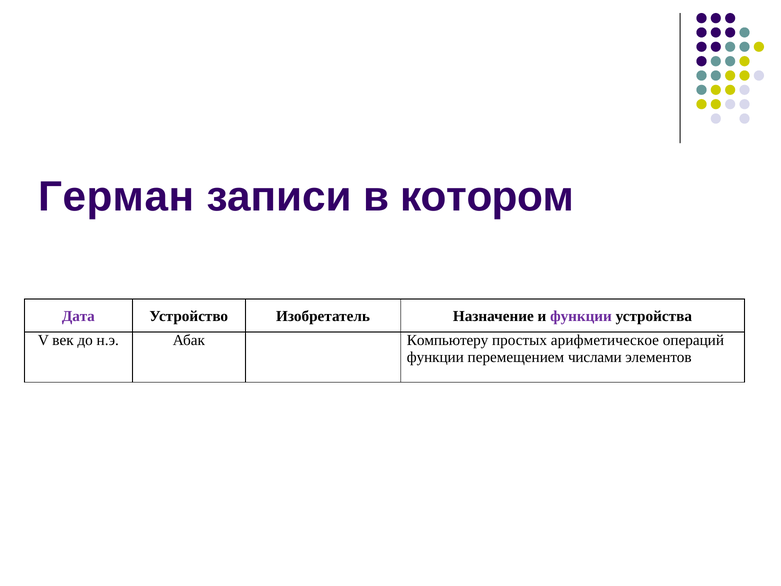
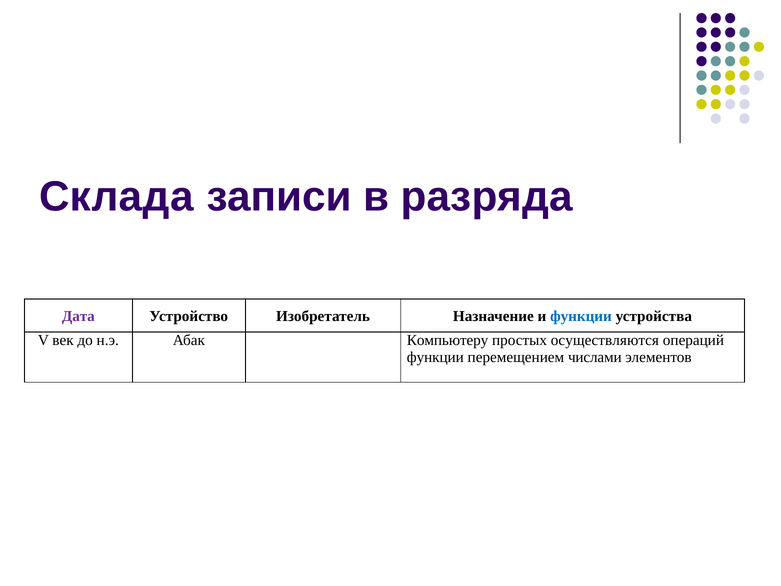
Герман: Герман -> Склада
котором: котором -> разряда
функции at (581, 316) colour: purple -> blue
арифметическое: арифметическое -> осуществляются
